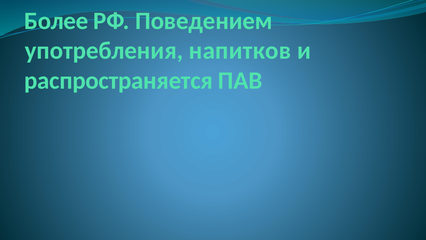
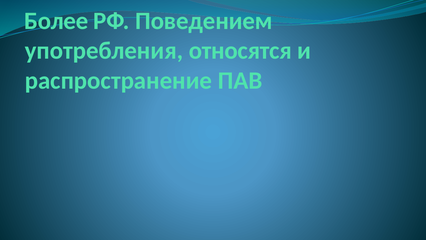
напитков: напитков -> относятся
распространяется: распространяется -> распространение
